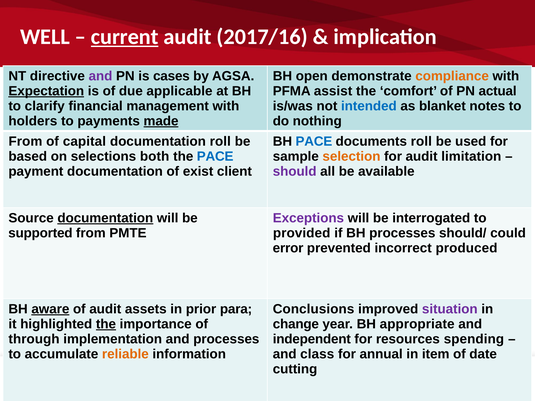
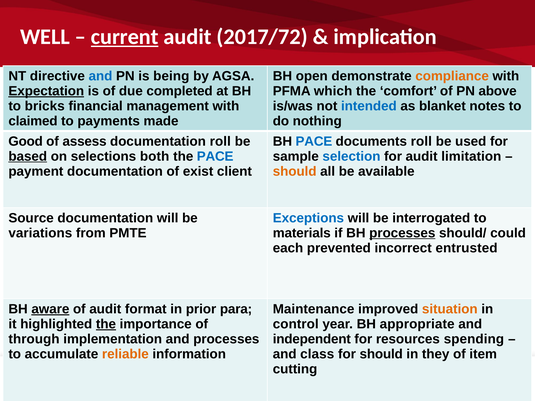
2017/16: 2017/16 -> 2017/72
and at (100, 76) colour: purple -> blue
cases: cases -> being
applicable: applicable -> completed
assist: assist -> which
actual: actual -> above
clarify: clarify -> bricks
holders: holders -> claimed
made underline: present -> none
From at (25, 141): From -> Good
capital: capital -> assess
based underline: none -> present
selection colour: orange -> blue
should at (295, 171) colour: purple -> orange
documentation at (105, 218) underline: present -> none
Exceptions colour: purple -> blue
supported: supported -> variations
provided: provided -> materials
processes at (402, 233) underline: none -> present
error: error -> each
produced: produced -> entrusted
assets: assets -> format
Conclusions: Conclusions -> Maintenance
situation colour: purple -> orange
change: change -> control
for annual: annual -> should
item: item -> they
date: date -> item
